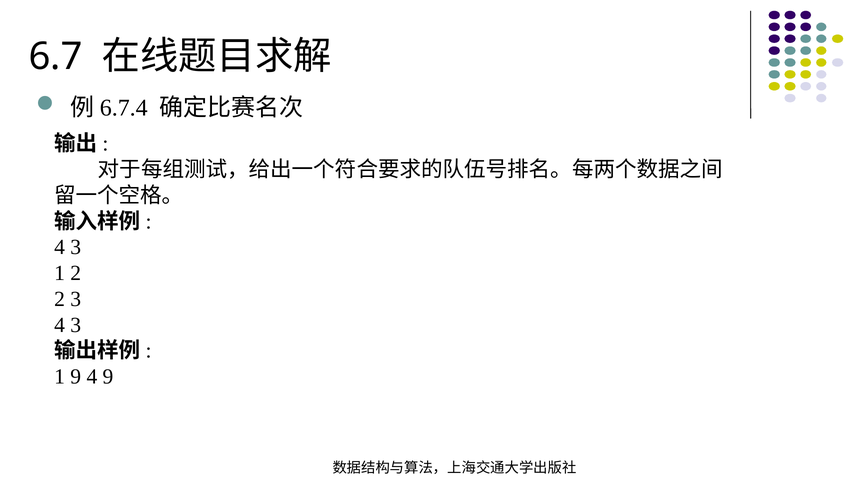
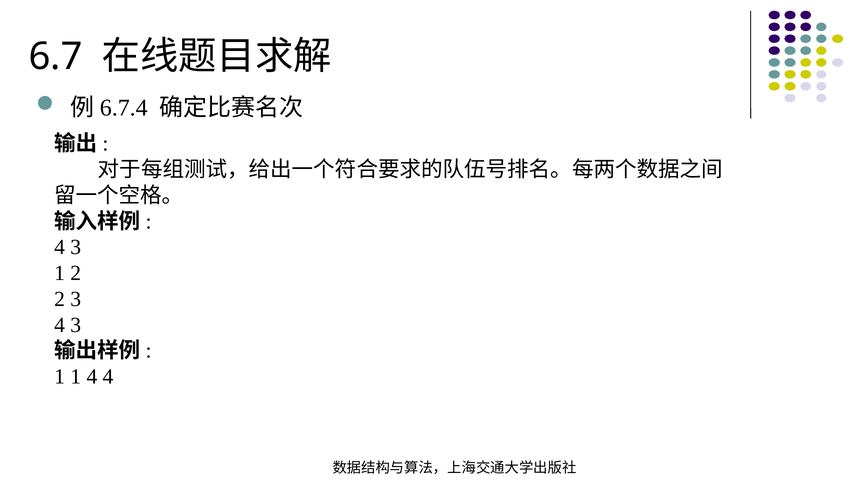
1 9: 9 -> 1
4 9: 9 -> 4
